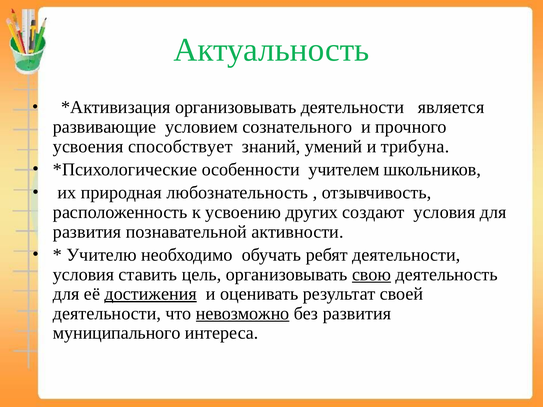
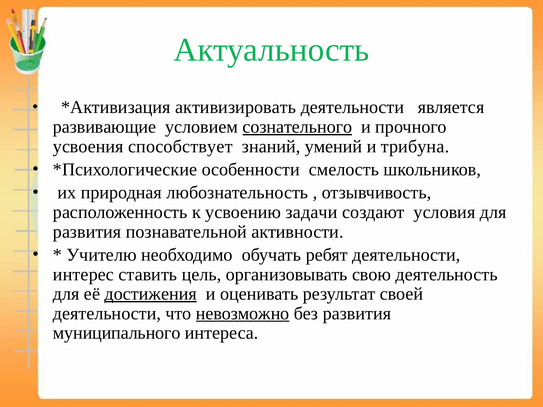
организовывать at (236, 107): организовывать -> активизировать
сознательного underline: none -> present
учителем: учителем -> смелость
других: других -> задачи
условия at (84, 275): условия -> интерес
свою underline: present -> none
